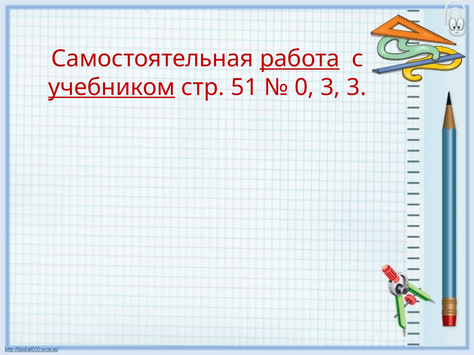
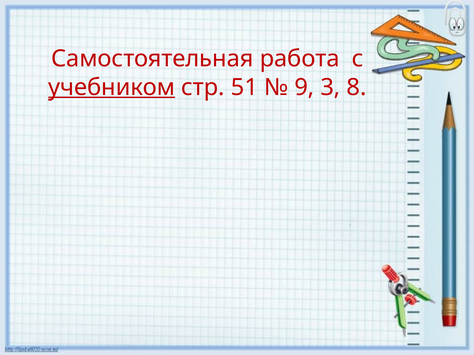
работа underline: present -> none
0: 0 -> 9
3 3: 3 -> 8
